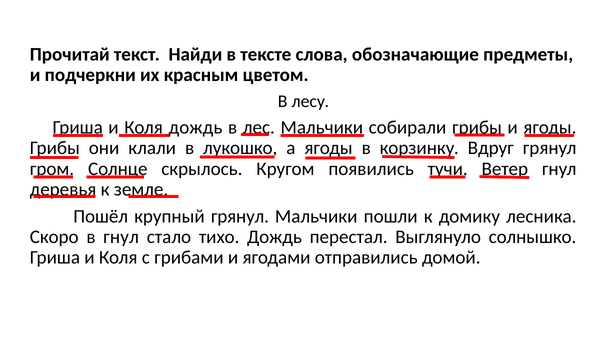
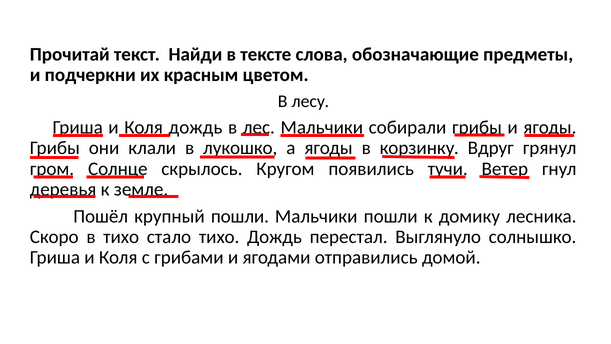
крупный грянул: грянул -> пошли
в гнул: гнул -> тихо
